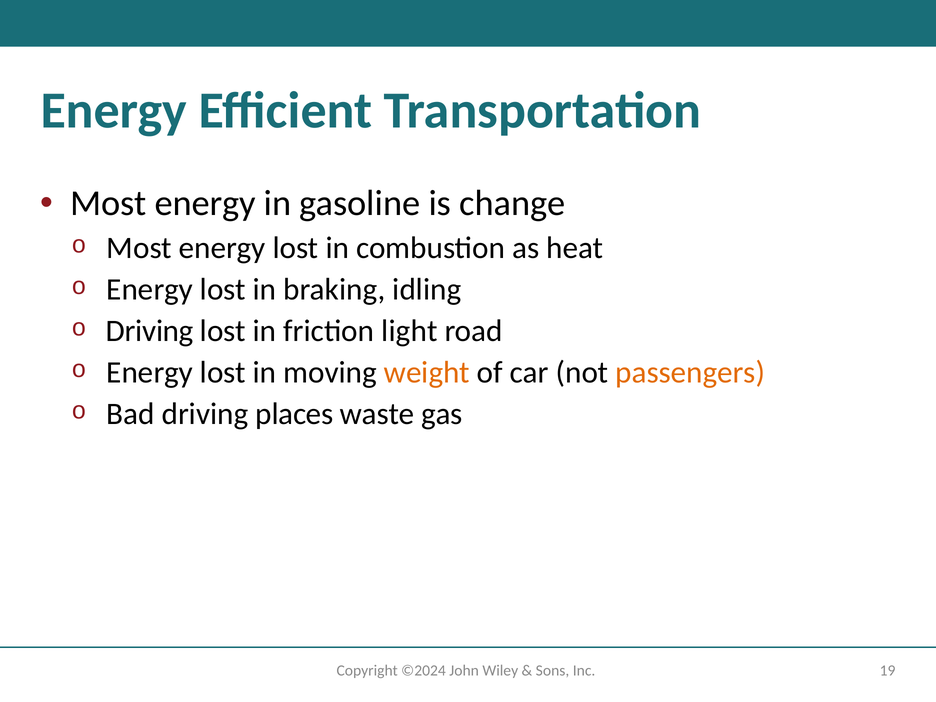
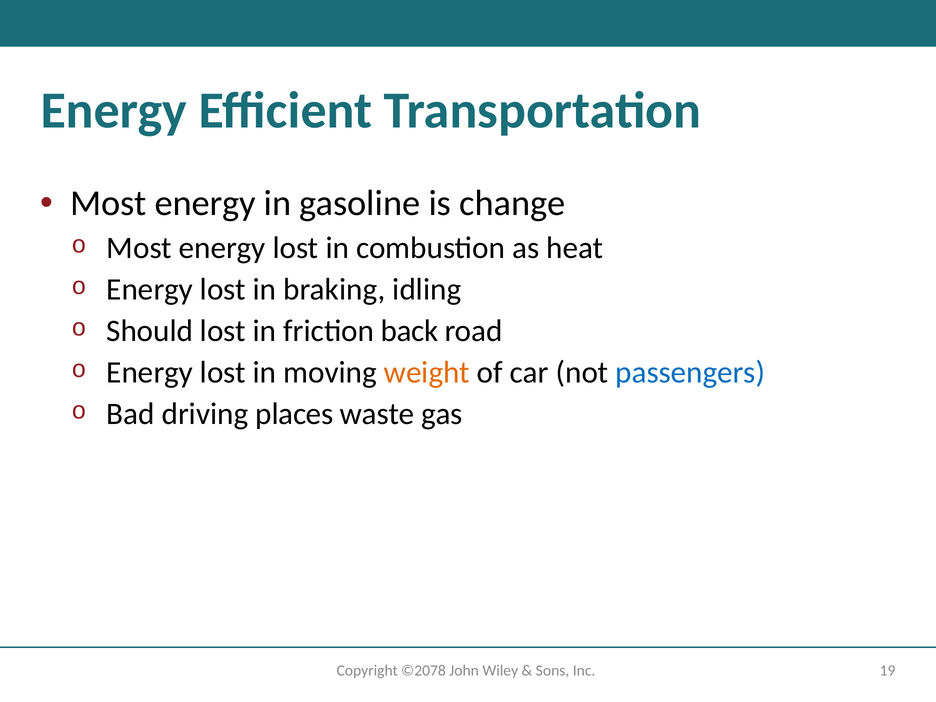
Driving at (150, 331): Driving -> Should
light: light -> back
passengers colour: orange -> blue
©2024: ©2024 -> ©2078
